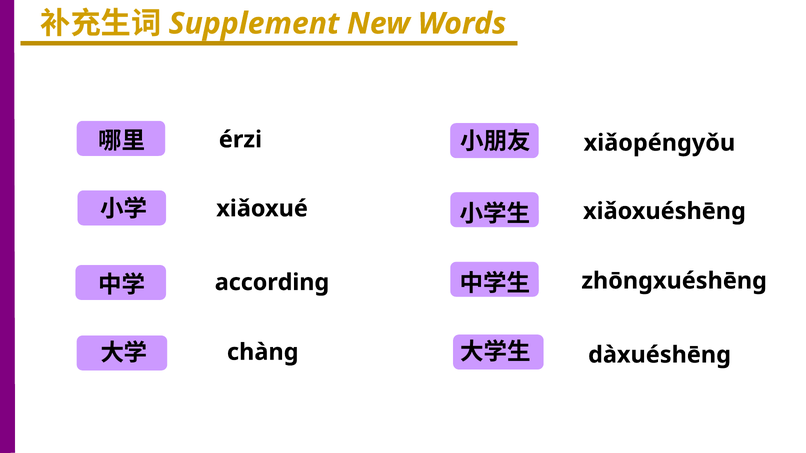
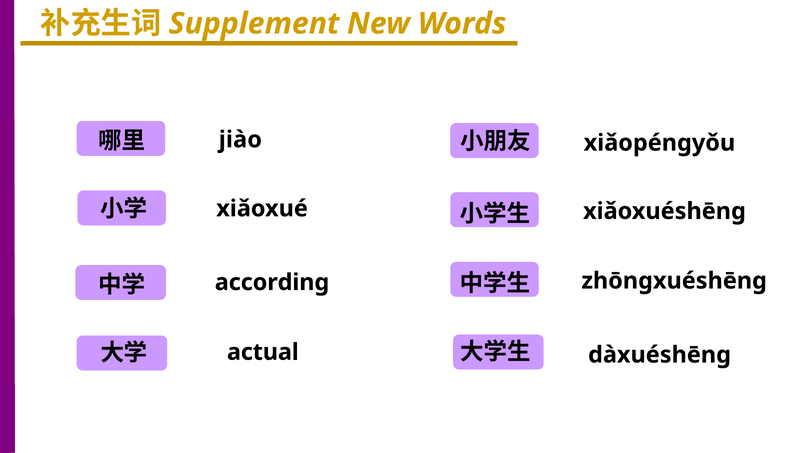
érzi: érzi -> jiào
chànɡ: chànɡ -> actual
